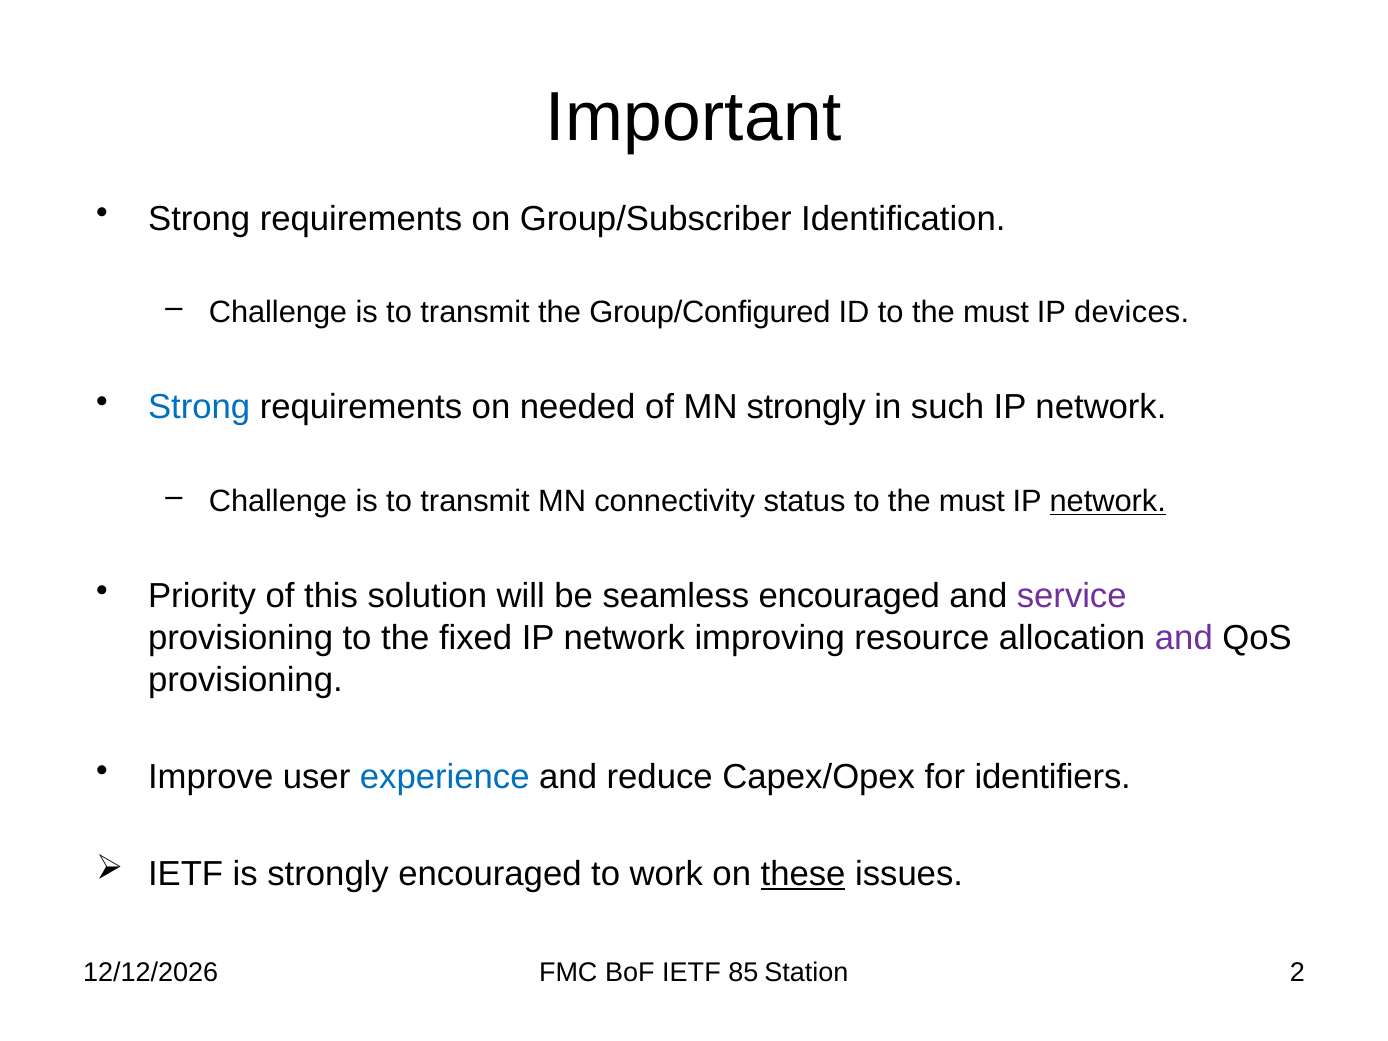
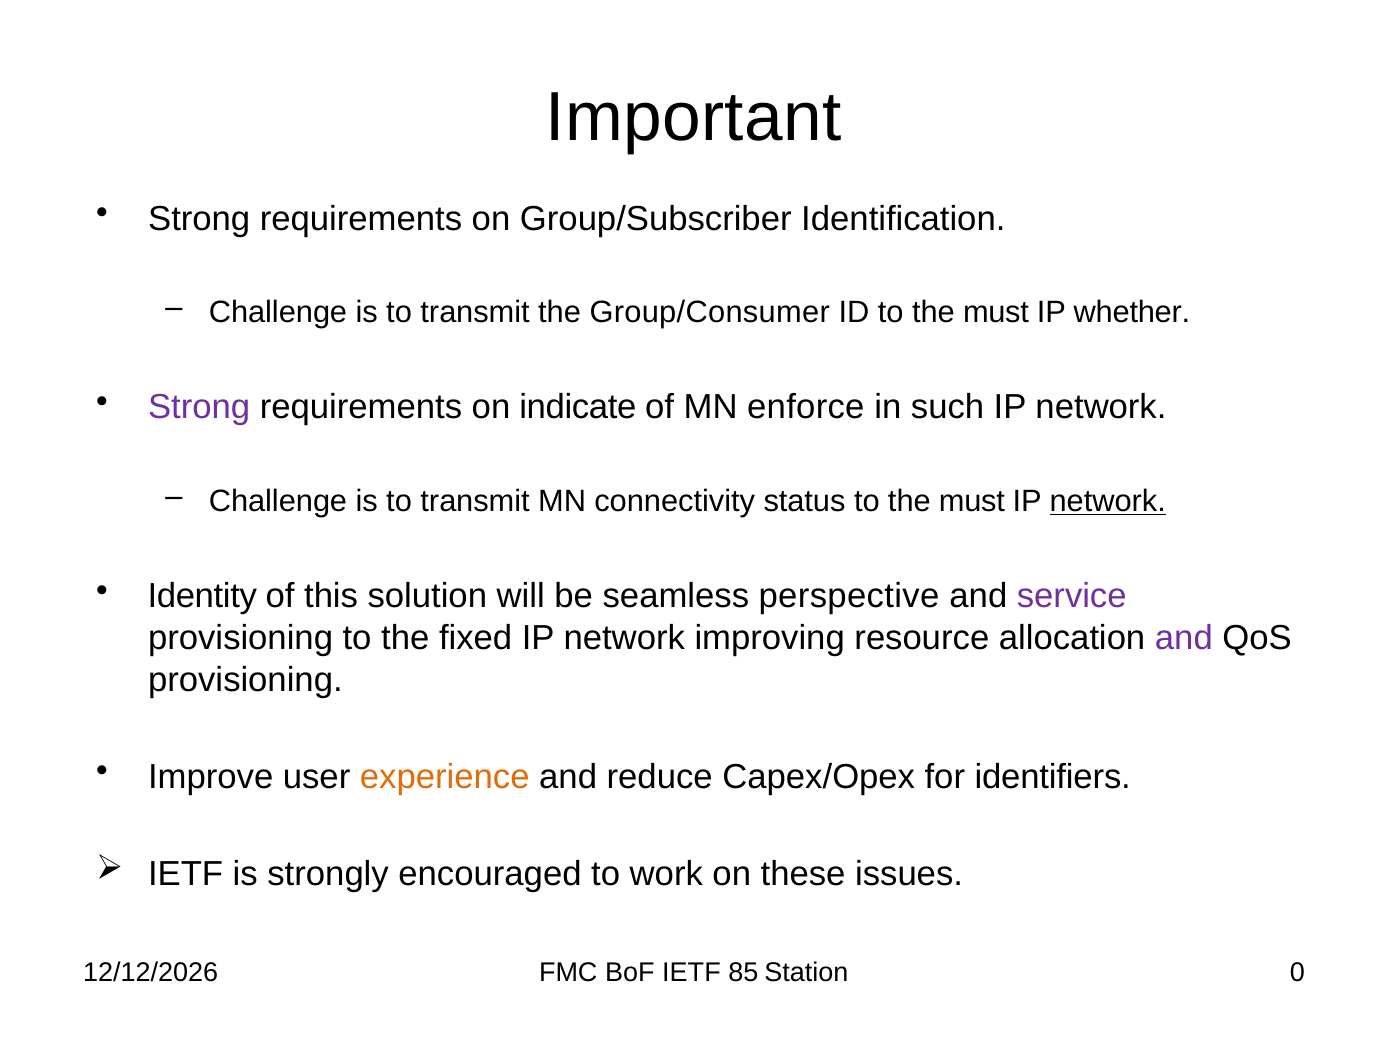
Group/Configured: Group/Configured -> Group/Consumer
devices: devices -> whether
Strong at (199, 408) colour: blue -> purple
needed: needed -> indicate
MN strongly: strongly -> enforce
Priority: Priority -> Identity
seamless encouraged: encouraged -> perspective
experience colour: blue -> orange
these underline: present -> none
2: 2 -> 0
